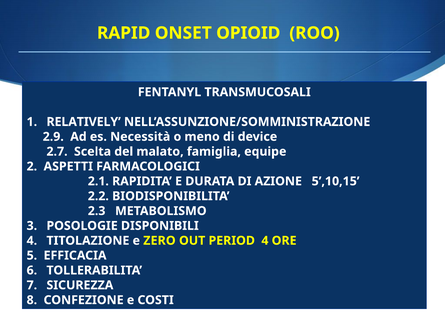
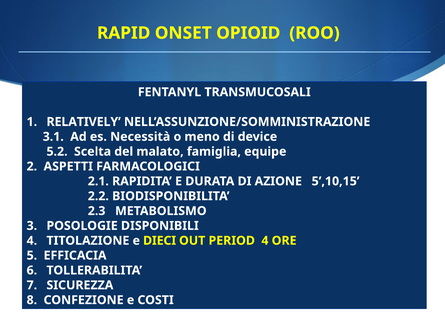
2.9: 2.9 -> 3.1
2.7: 2.7 -> 5.2
ZERO: ZERO -> DIECI
